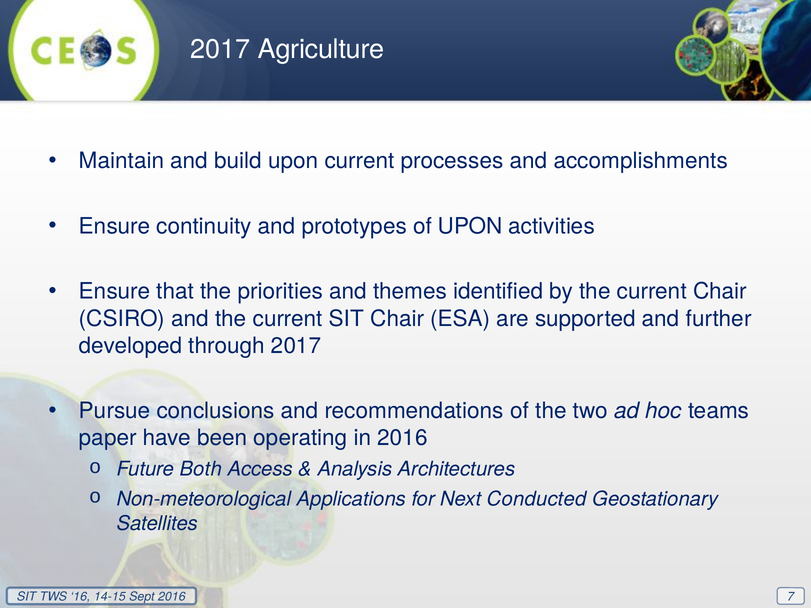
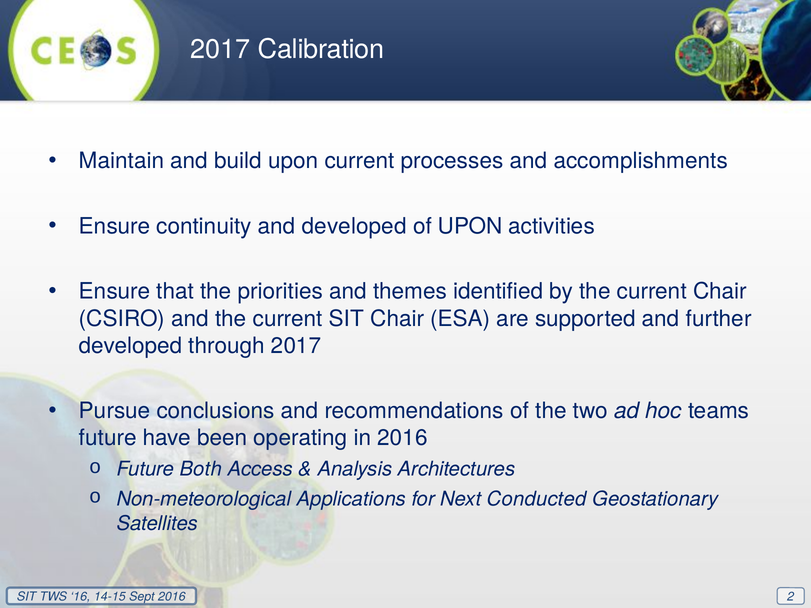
Agriculture: Agriculture -> Calibration
and prototypes: prototypes -> developed
paper at (108, 438): paper -> future
7: 7 -> 2
